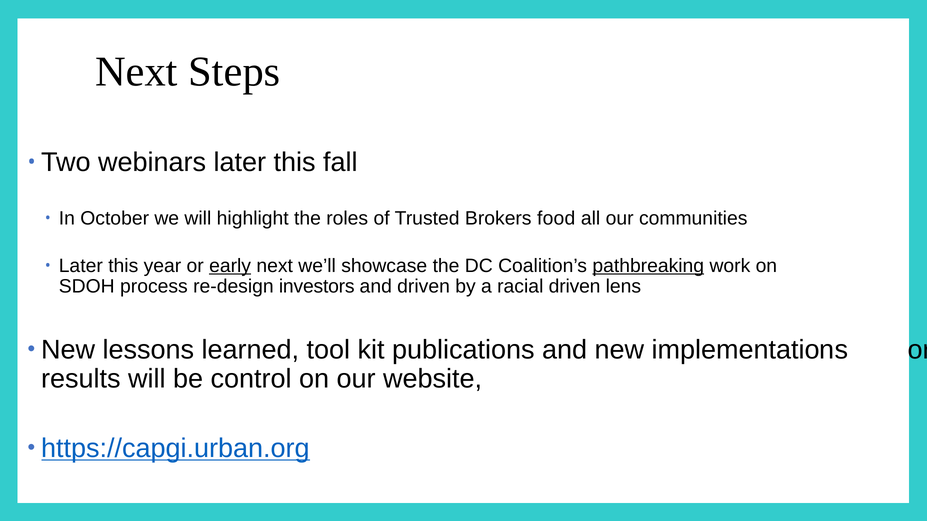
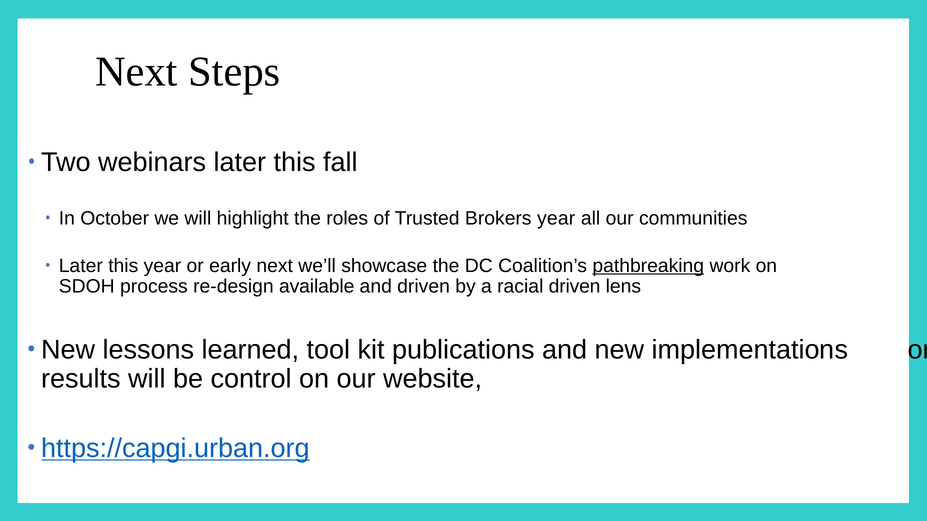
Brokers food: food -> year
early underline: present -> none
investors: investors -> available
